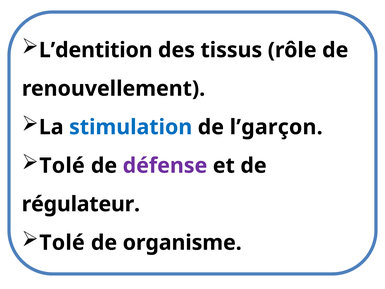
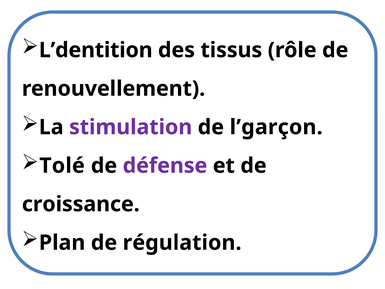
stimulation colour: blue -> purple
régulateur: régulateur -> croissance
Tolé at (62, 243): Tolé -> Plan
organisme: organisme -> régulation
